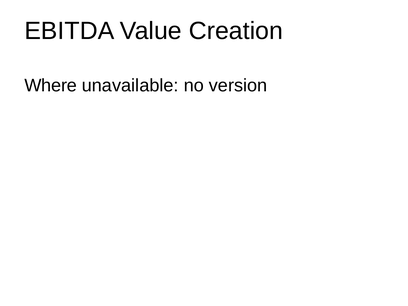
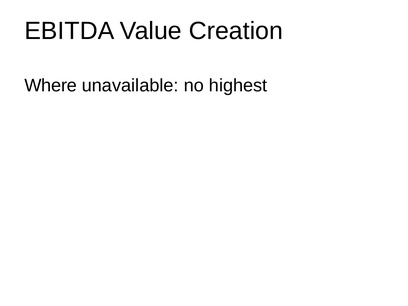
version: version -> highest
